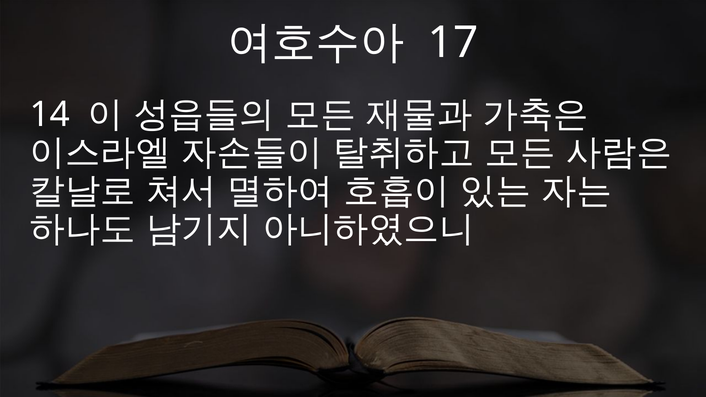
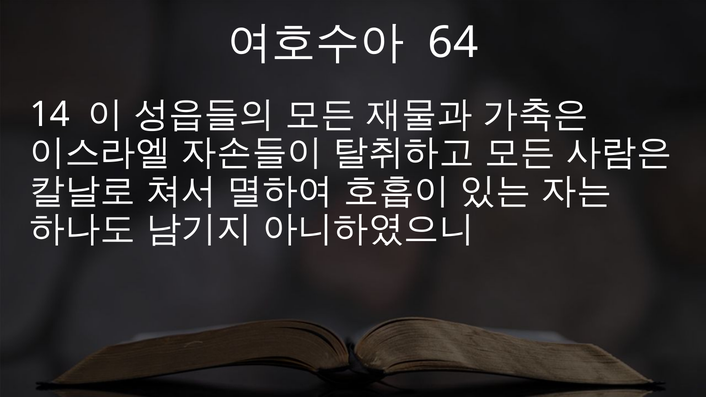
17: 17 -> 64
